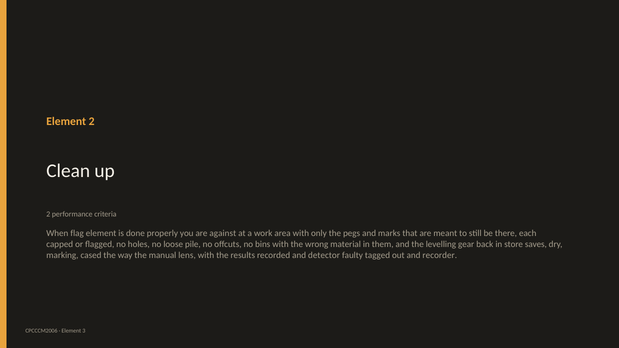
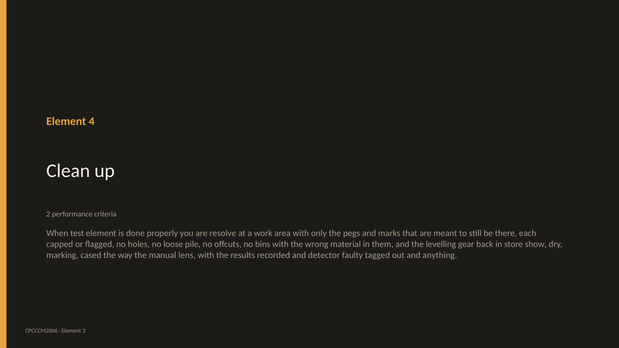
Element 2: 2 -> 4
flag: flag -> test
against: against -> resolve
saves: saves -> show
recorder: recorder -> anything
